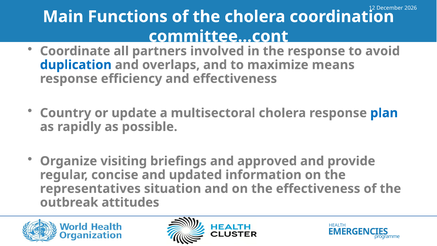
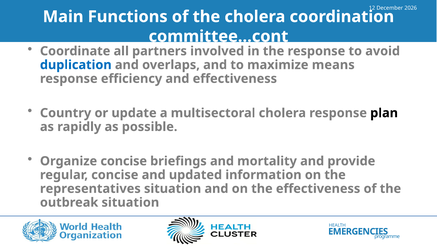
plan colour: blue -> black
Organize visiting: visiting -> concise
approved: approved -> mortality
outbreak attitudes: attitudes -> situation
